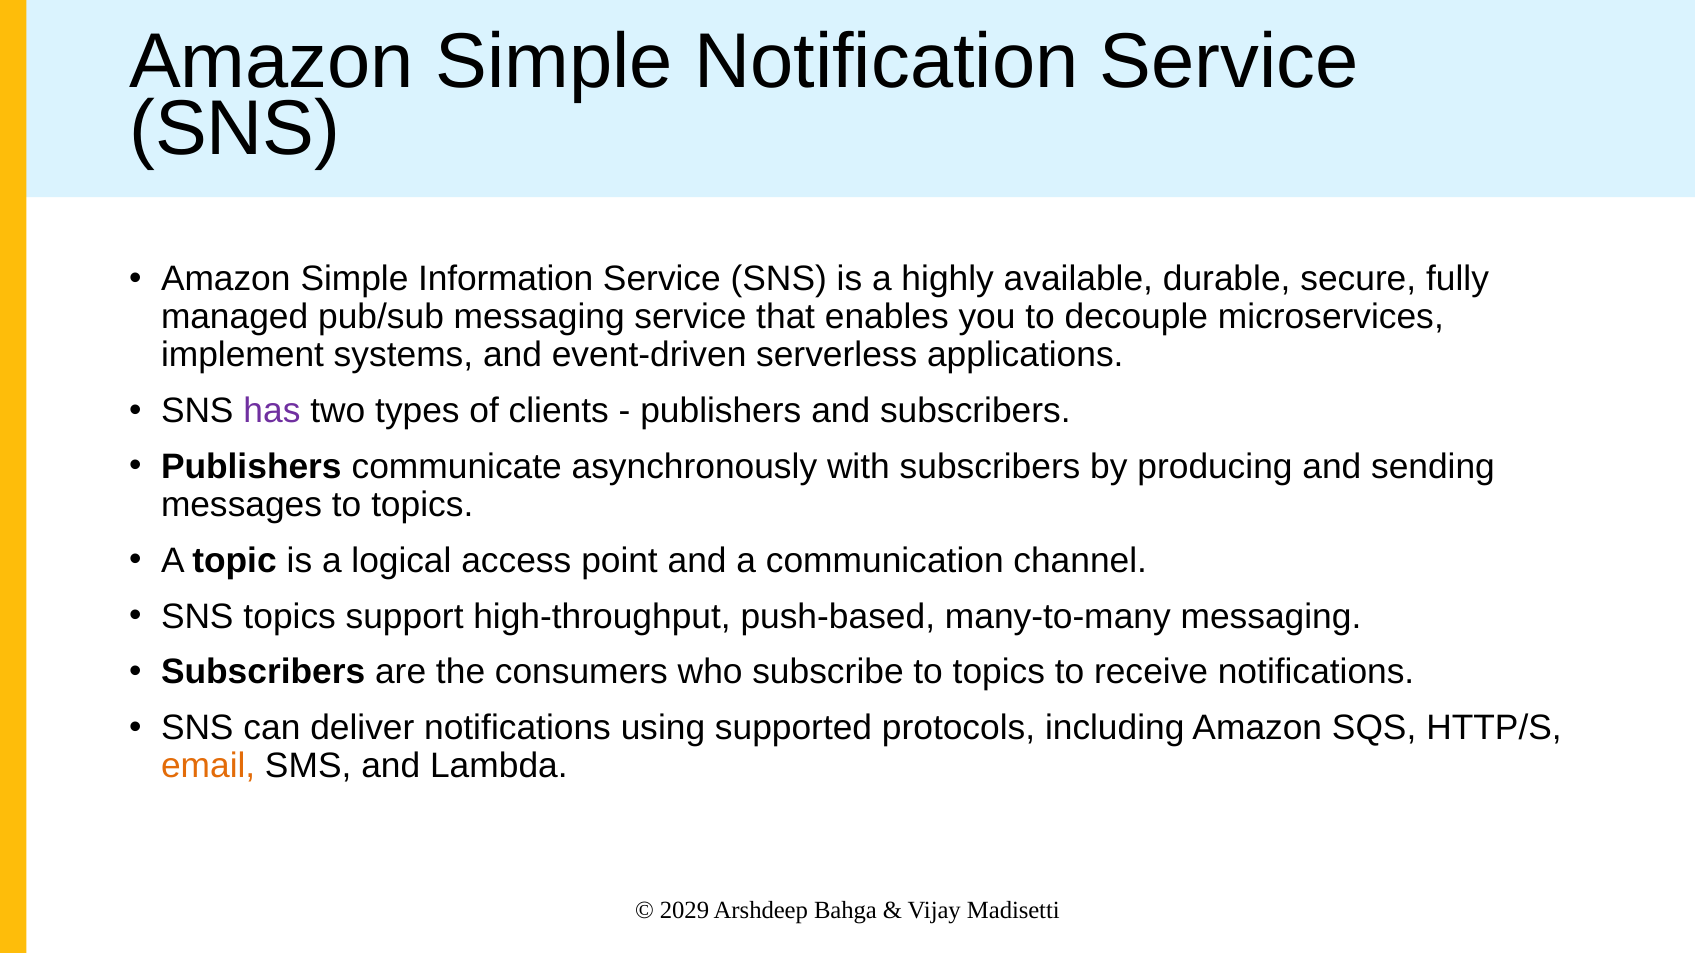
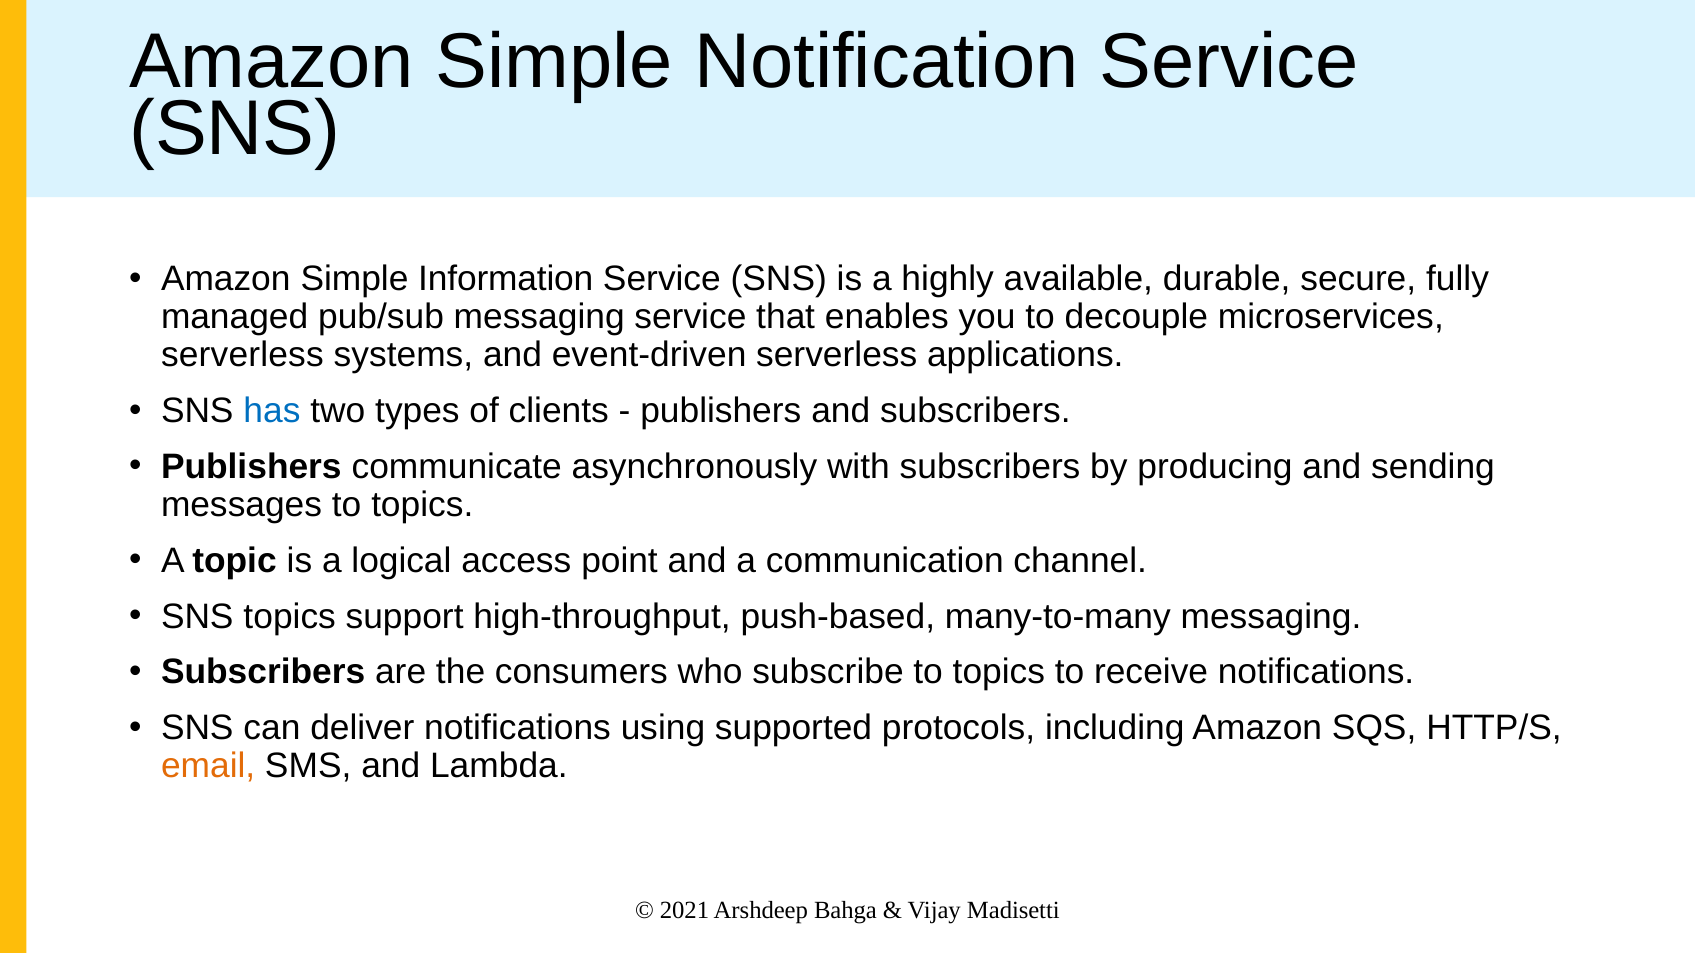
implement at (242, 355): implement -> serverless
has colour: purple -> blue
2029: 2029 -> 2021
